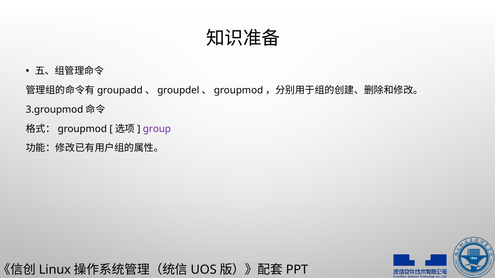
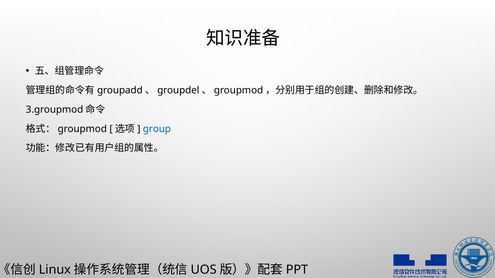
group colour: purple -> blue
